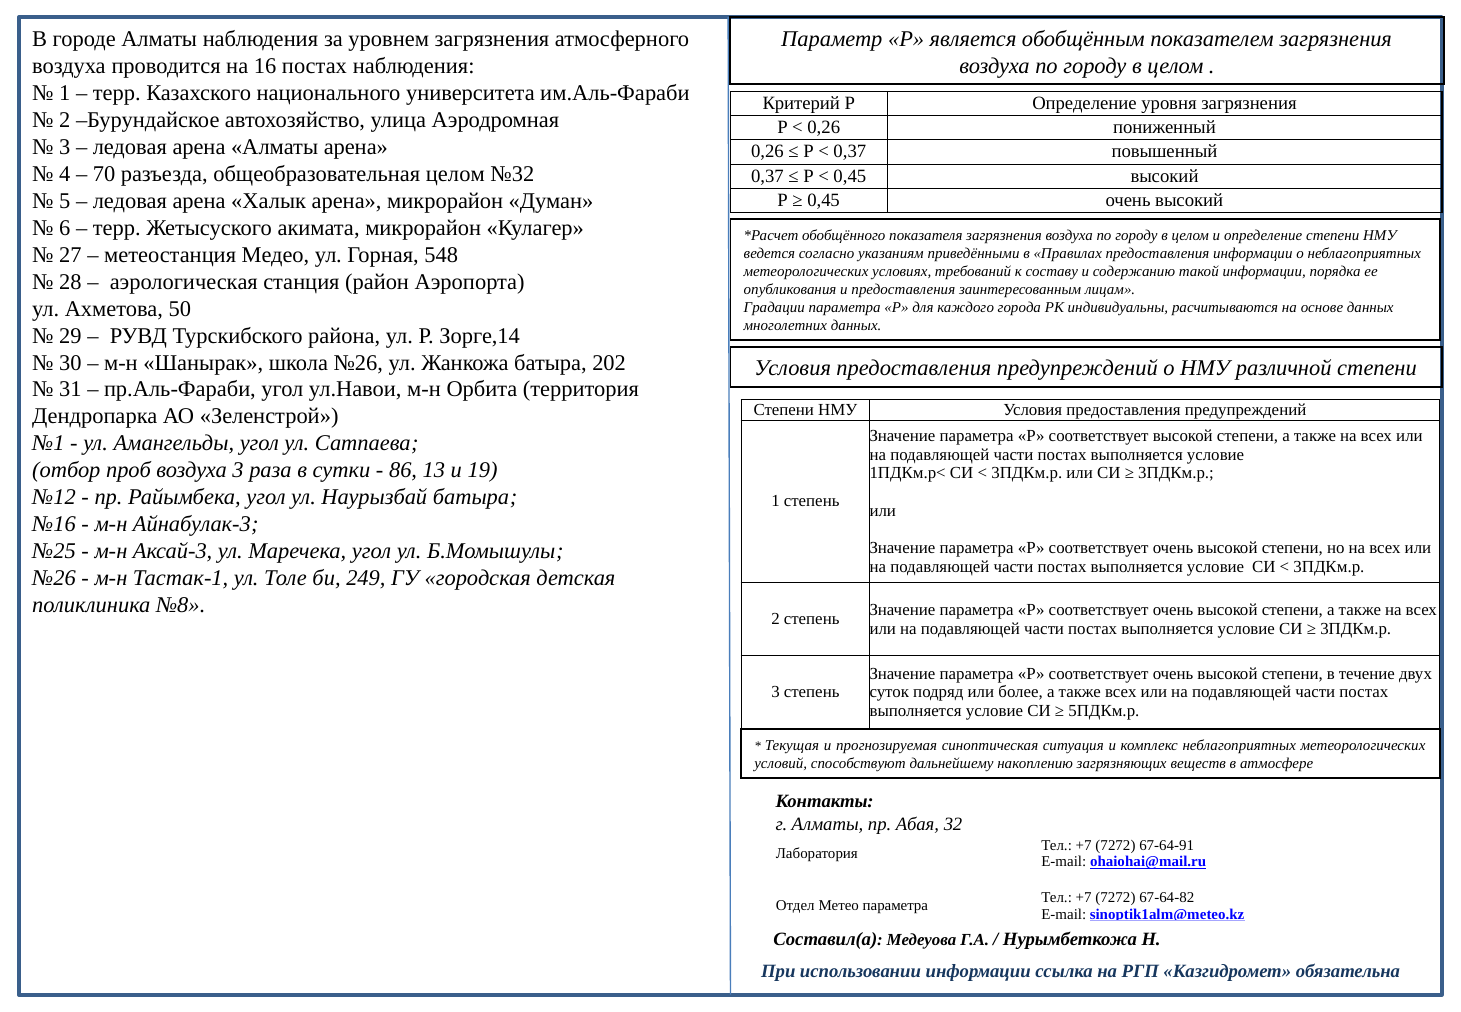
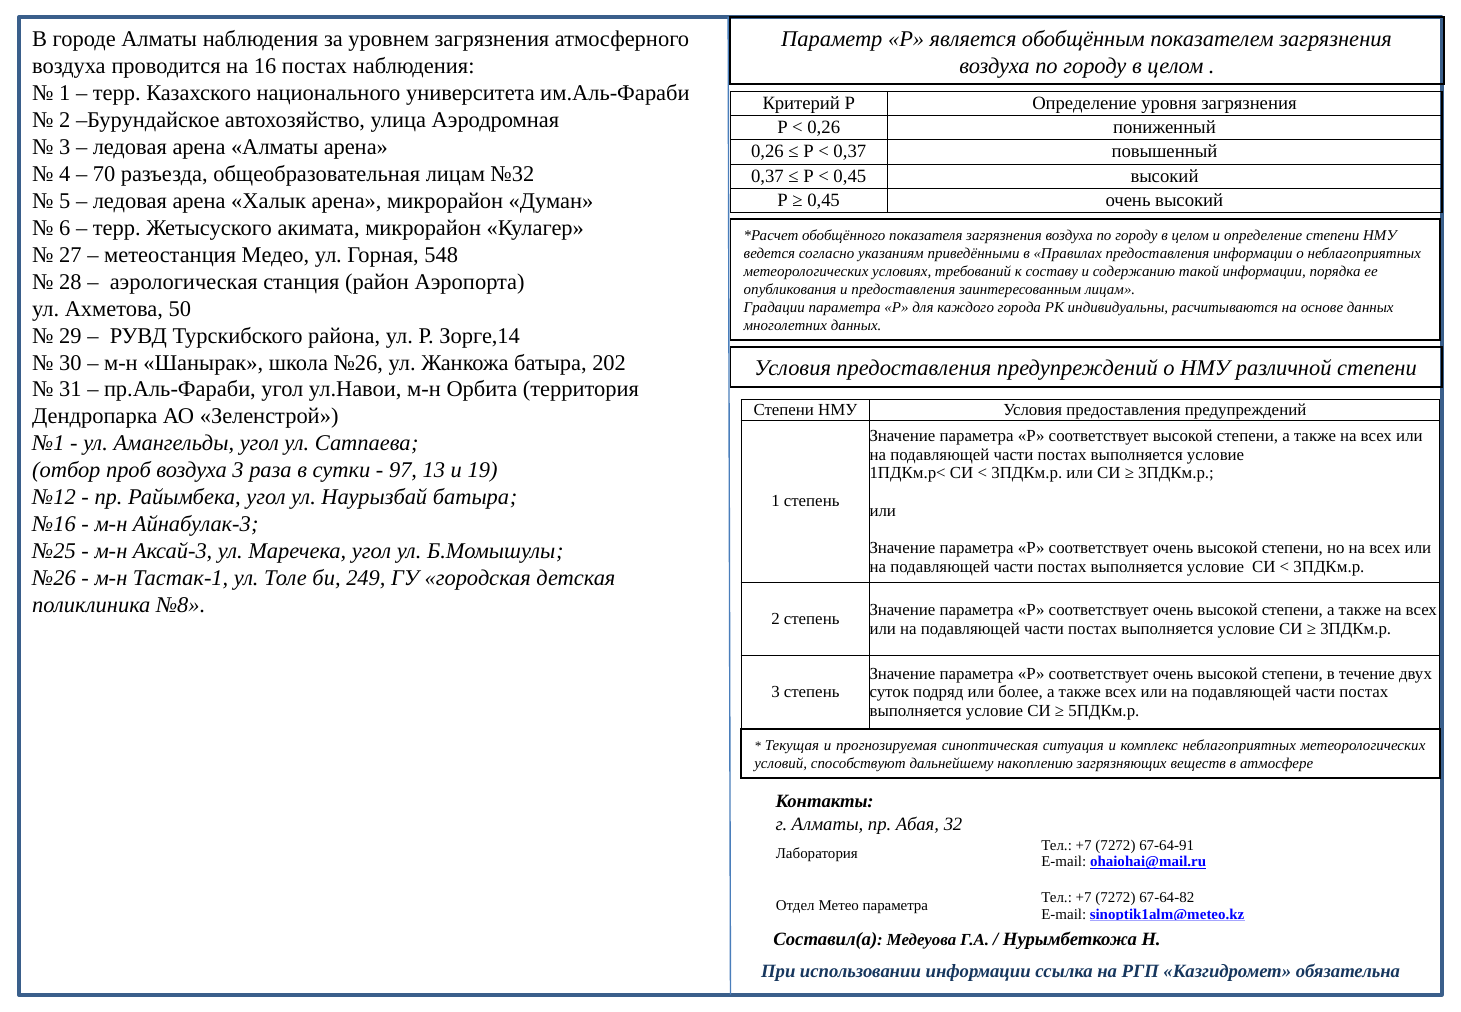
общеобразовательная целом: целом -> лицам
86: 86 -> 97
